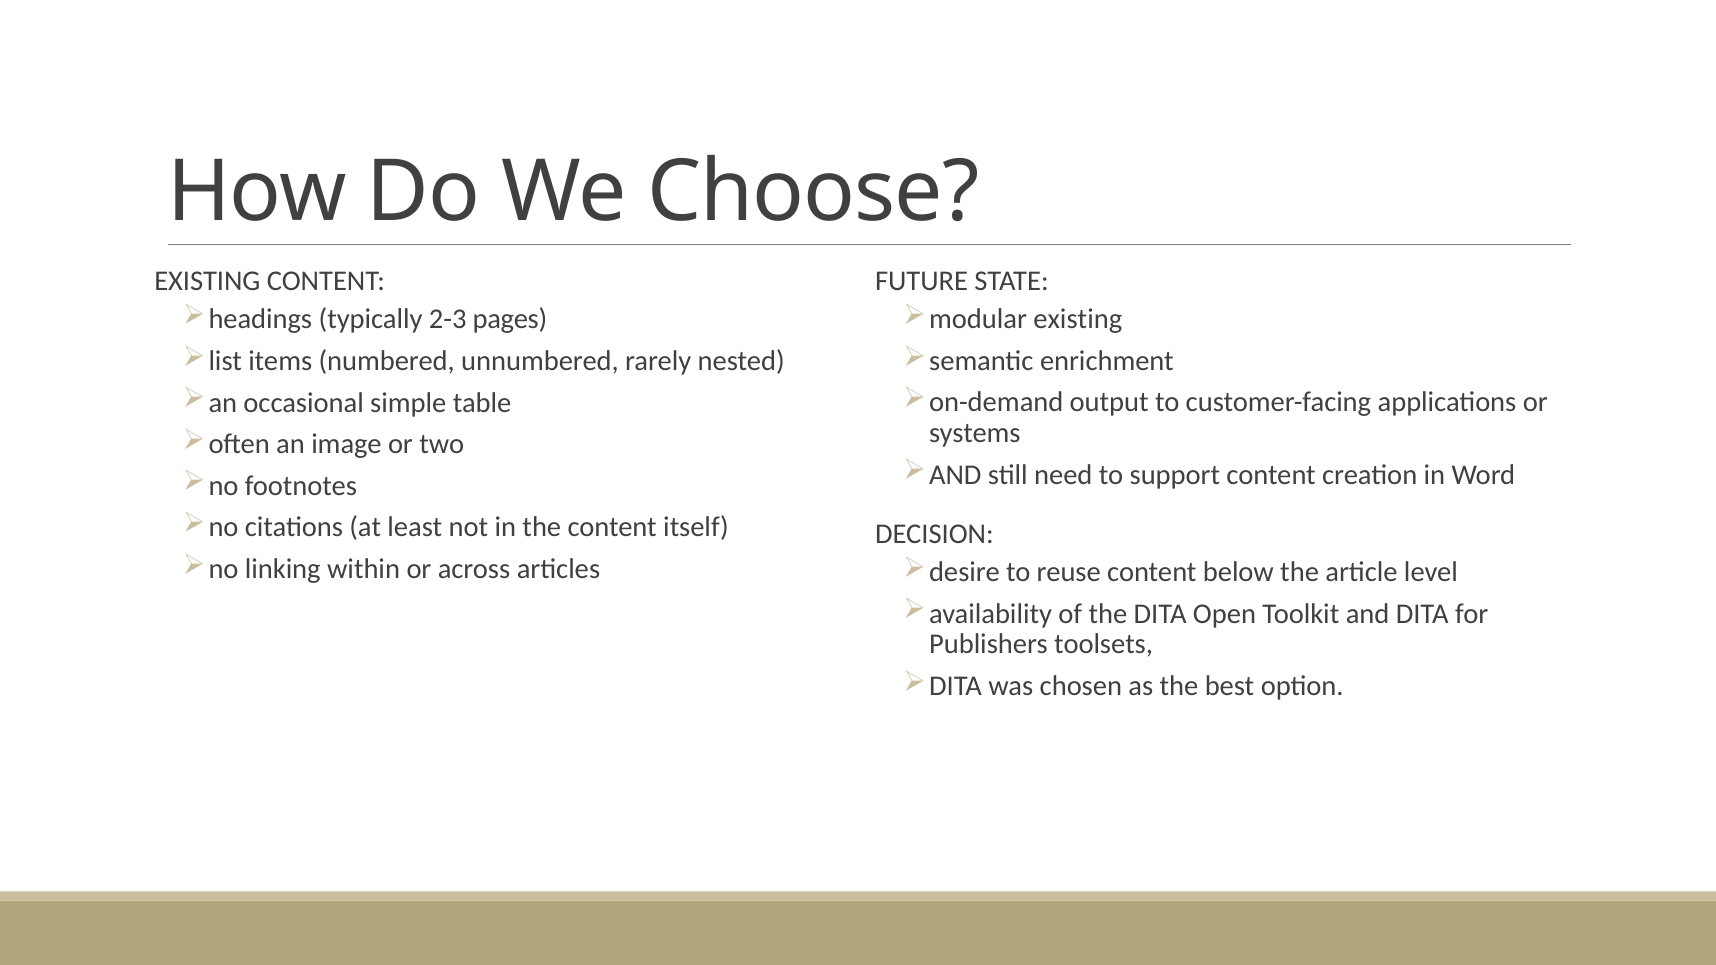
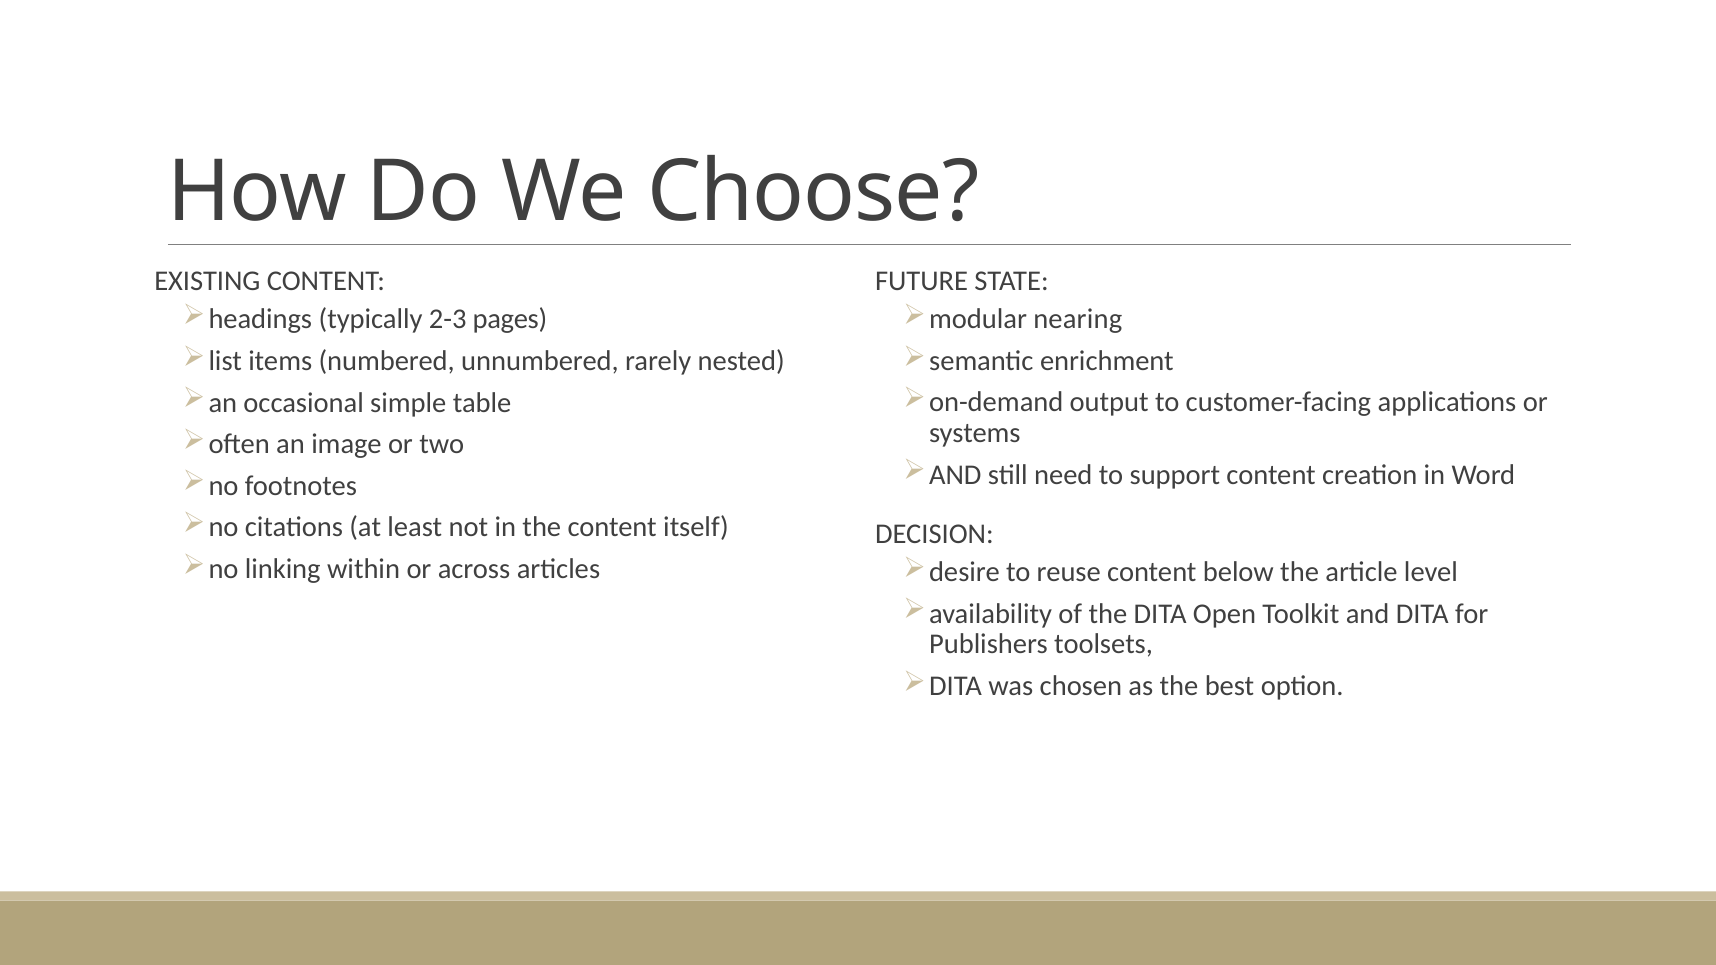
existing at (1078, 319): existing -> nearing
